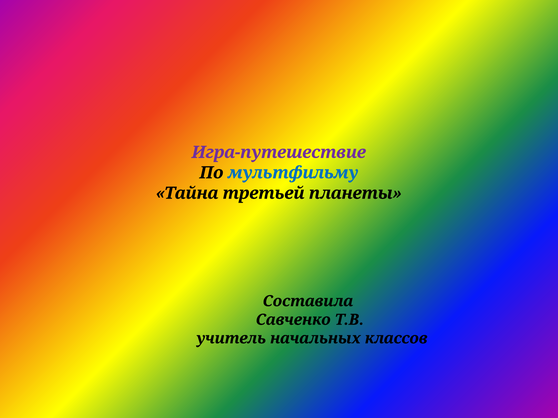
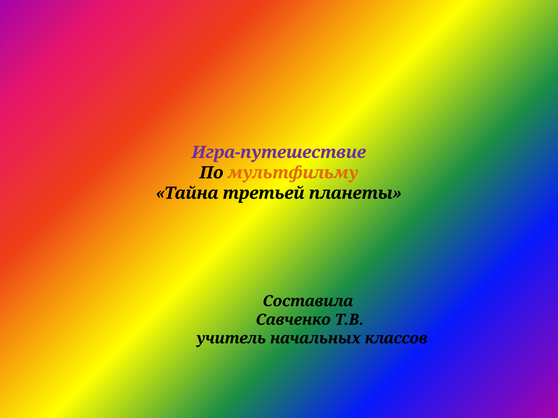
мультфильму colour: blue -> orange
